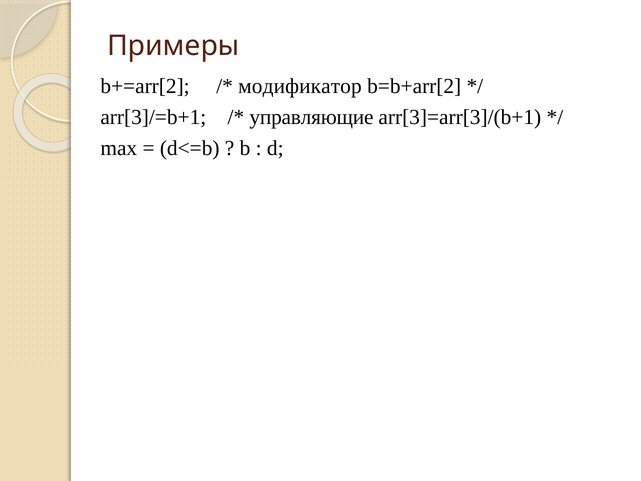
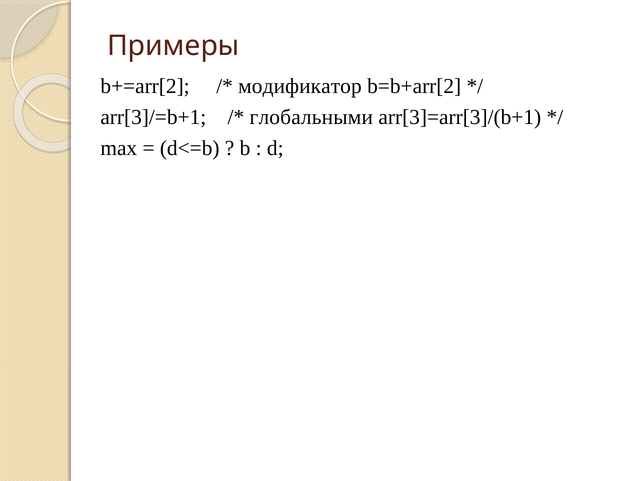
управляющие: управляющие -> глобальными
